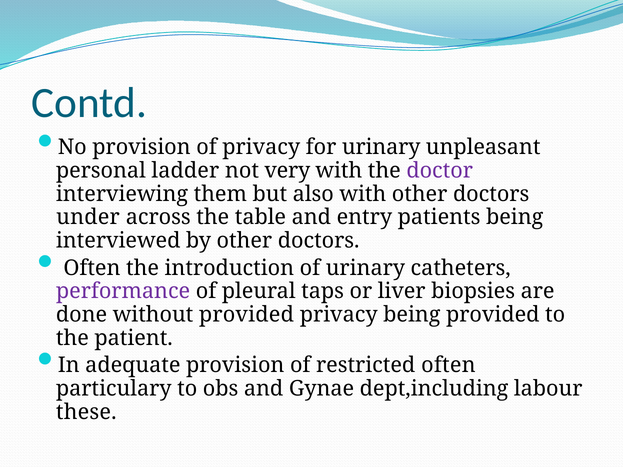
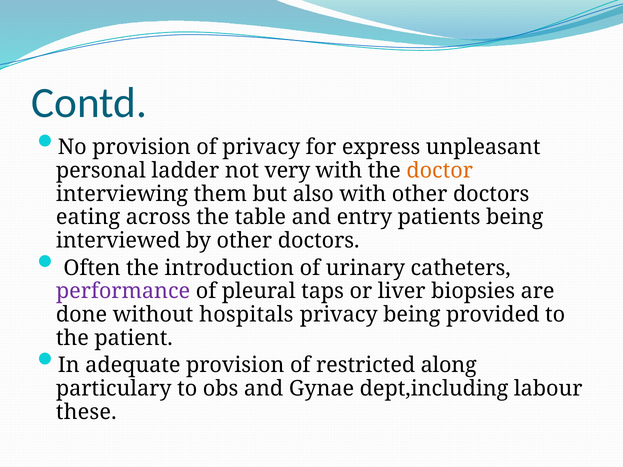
for urinary: urinary -> express
doctor colour: purple -> orange
under: under -> eating
without provided: provided -> hospitals
restricted often: often -> along
